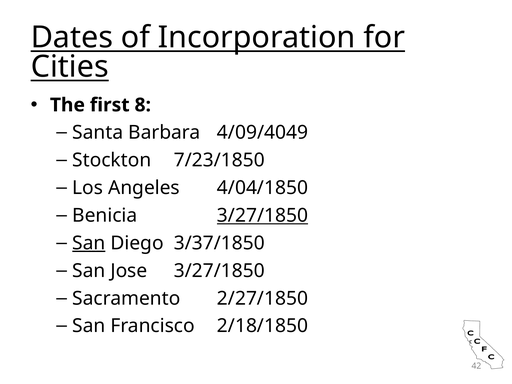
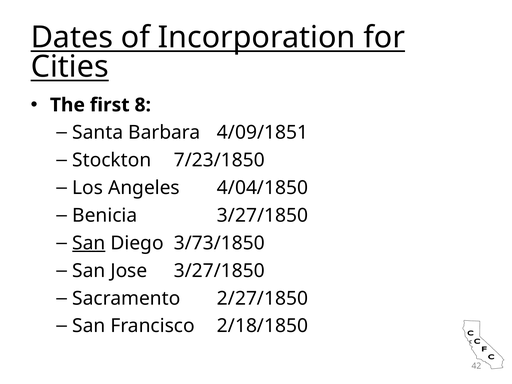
4/09/4049: 4/09/4049 -> 4/09/1851
3/27/1850 at (263, 215) underline: present -> none
3/37/1850: 3/37/1850 -> 3/73/1850
